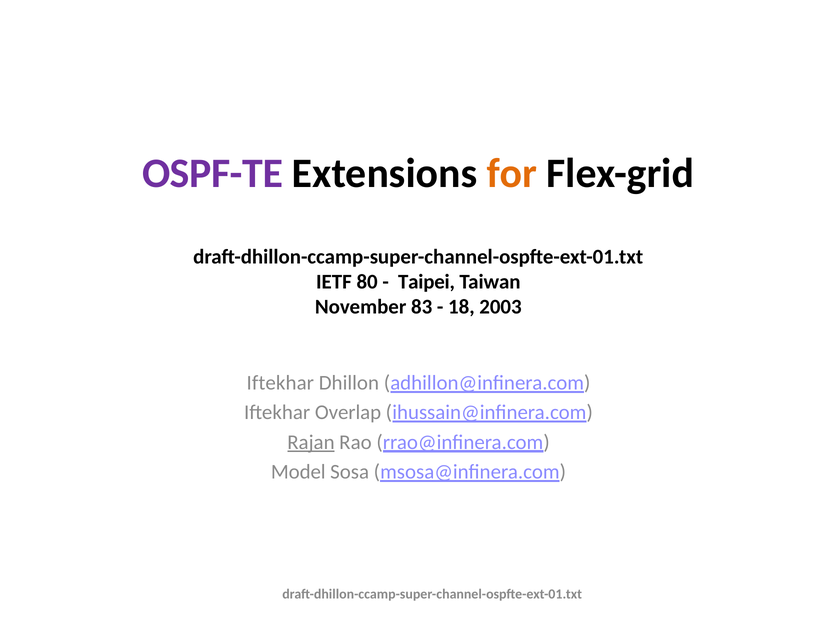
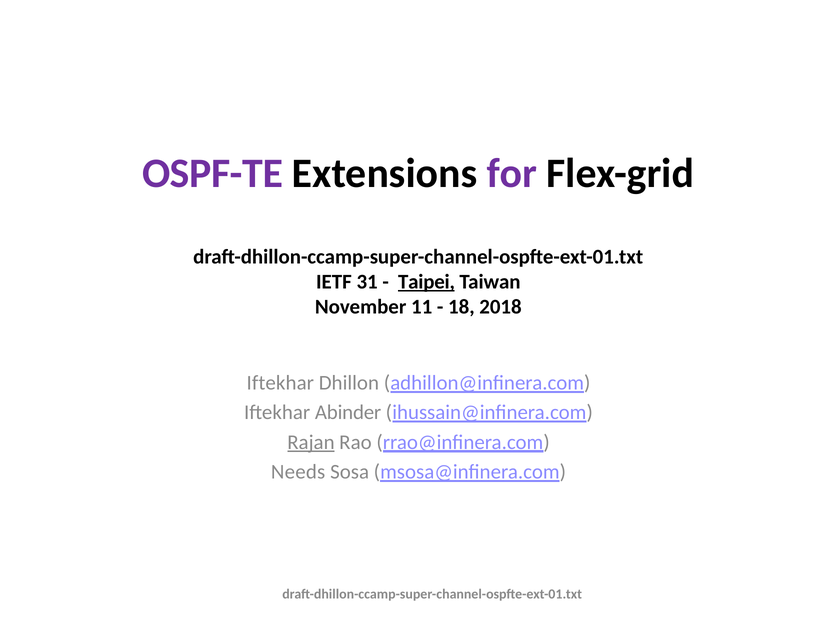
for colour: orange -> purple
80: 80 -> 31
Taipei underline: none -> present
83: 83 -> 11
2003: 2003 -> 2018
Overlap: Overlap -> Abinder
Model: Model -> Needs
